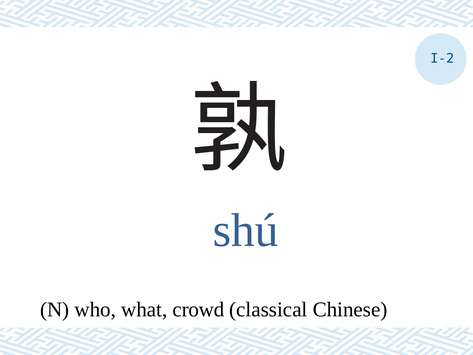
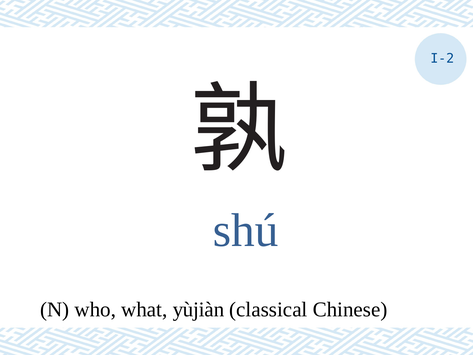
crowd: crowd -> yùjiàn
